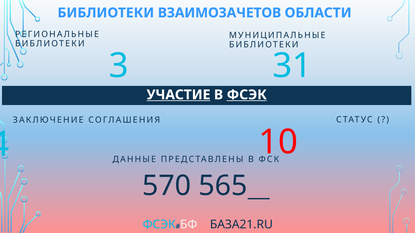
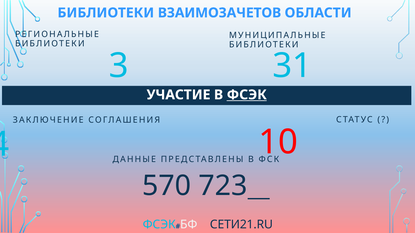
УЧАСТИЕ underline: present -> none
565: 565 -> 723
БАЗА21.RU: БАЗА21.RU -> СЕТИ21.RU
